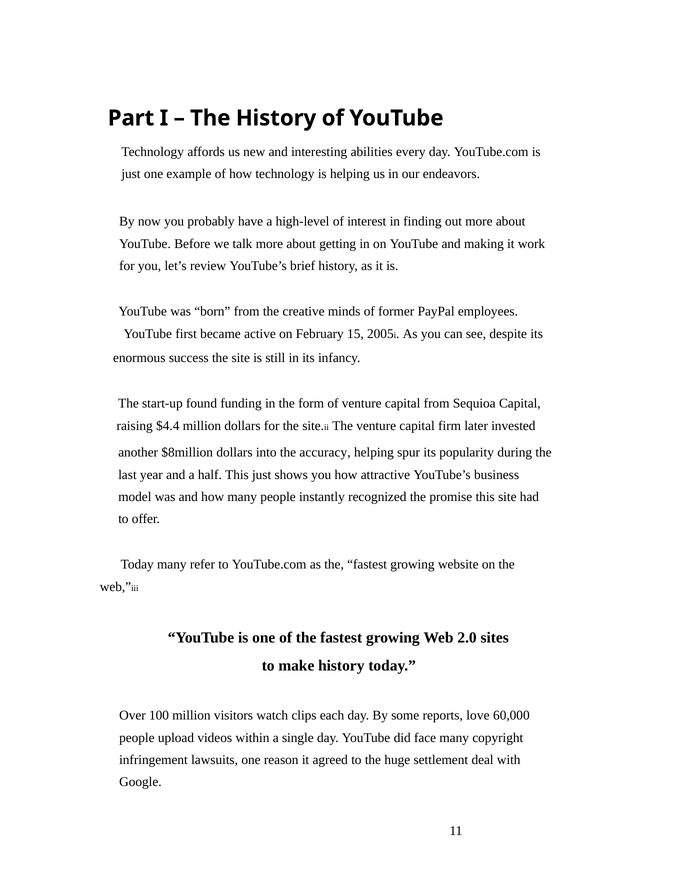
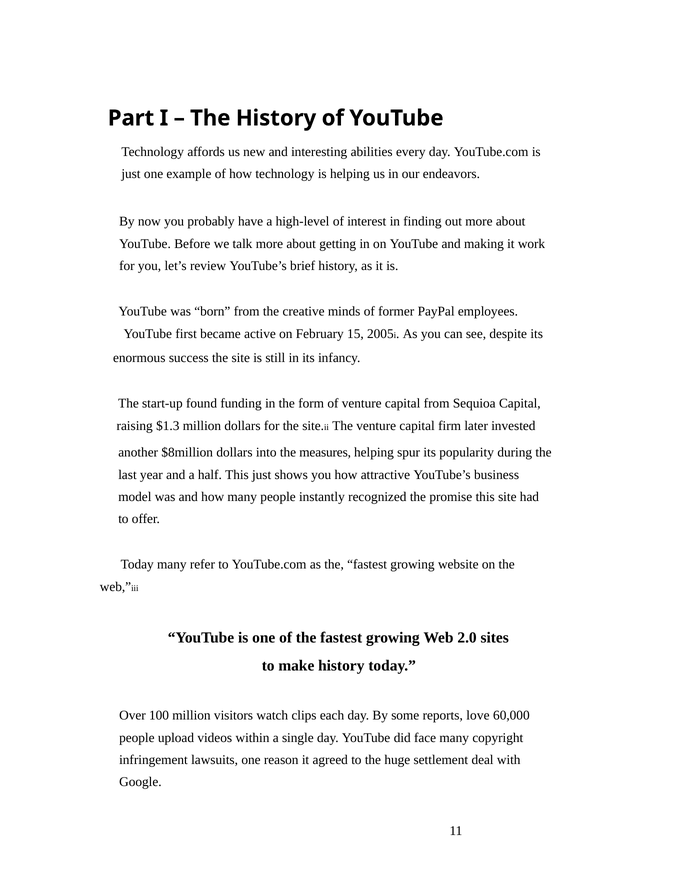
$4.4: $4.4 -> $1.3
accuracy: accuracy -> measures
